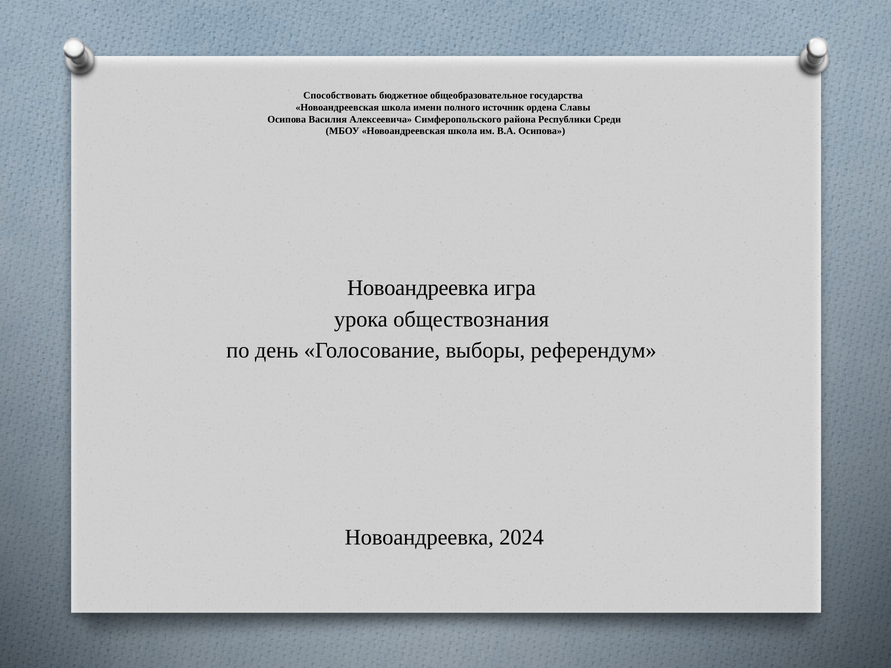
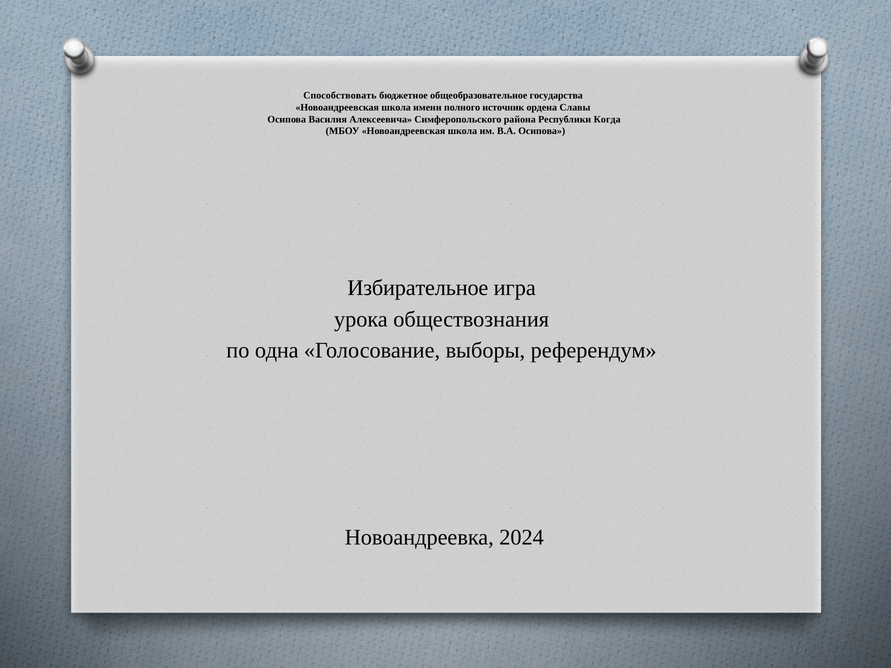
Среди: Среди -> Когда
Новоандреевка at (418, 288): Новоандреевка -> Избирательное
день: день -> одна
